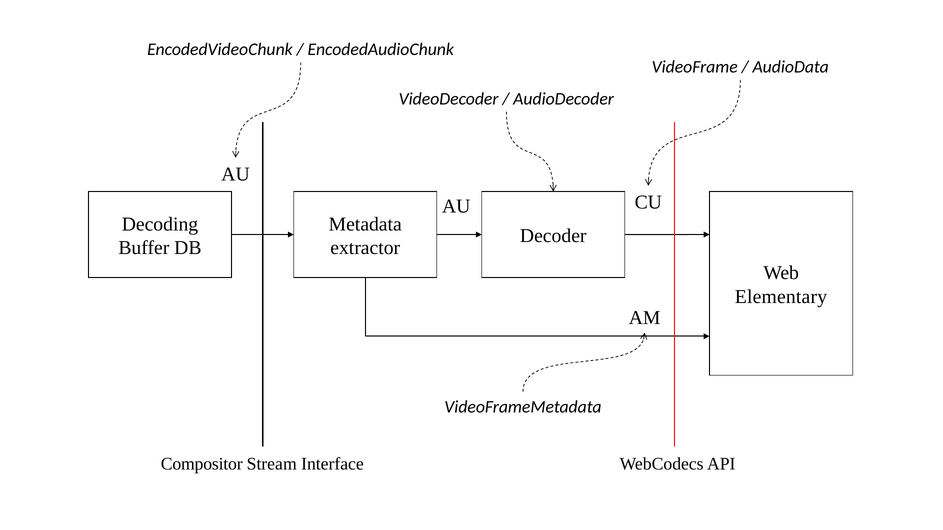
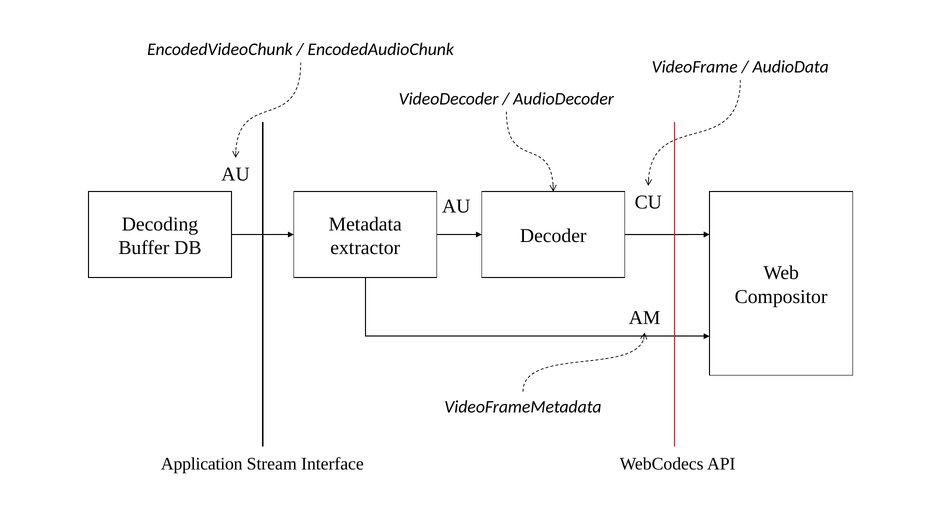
Elementary: Elementary -> Compositor
Compositor: Compositor -> Application
